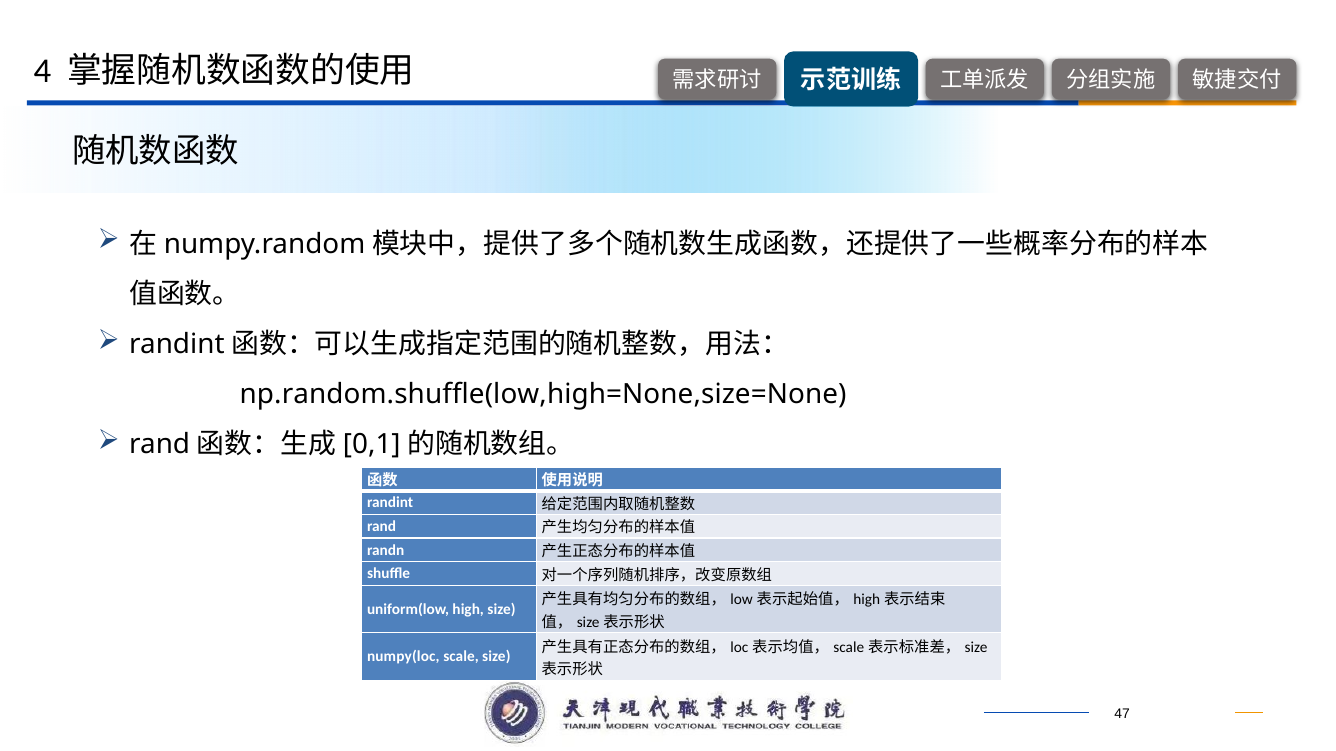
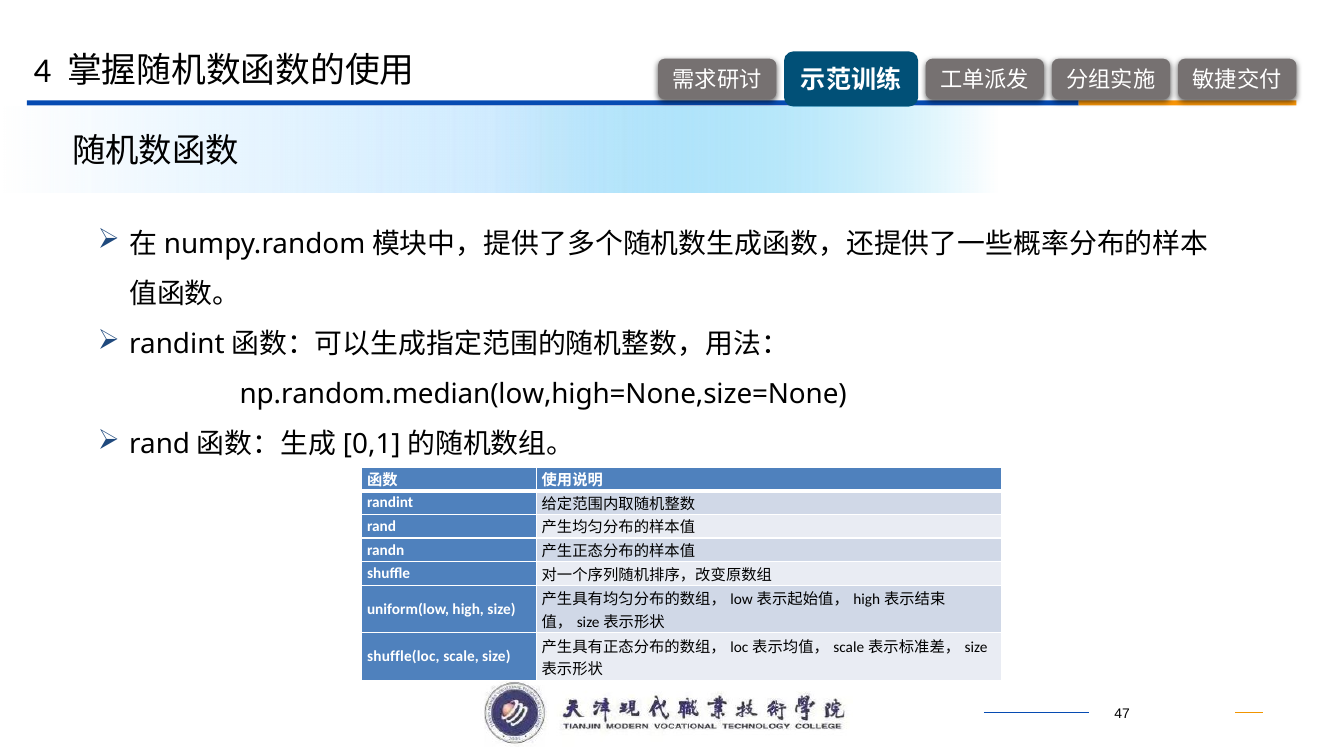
np.random.shuffle(low,high=None,size=None: np.random.shuffle(low,high=None,size=None -> np.random.median(low,high=None,size=None
numpy(loc: numpy(loc -> shuffle(loc
